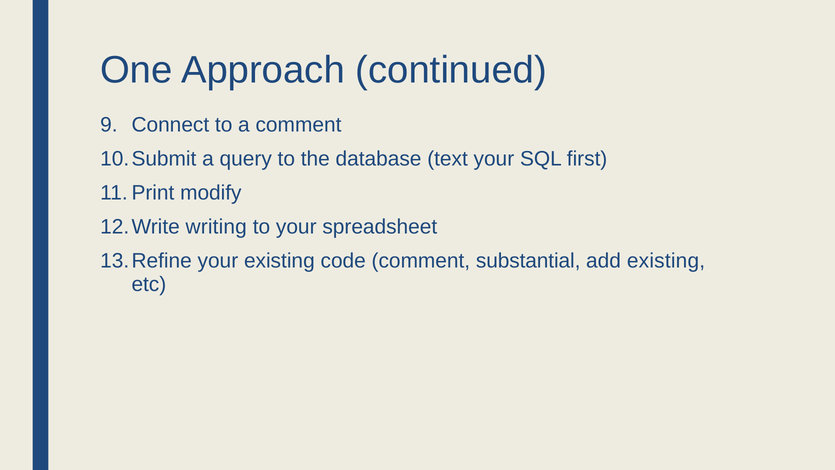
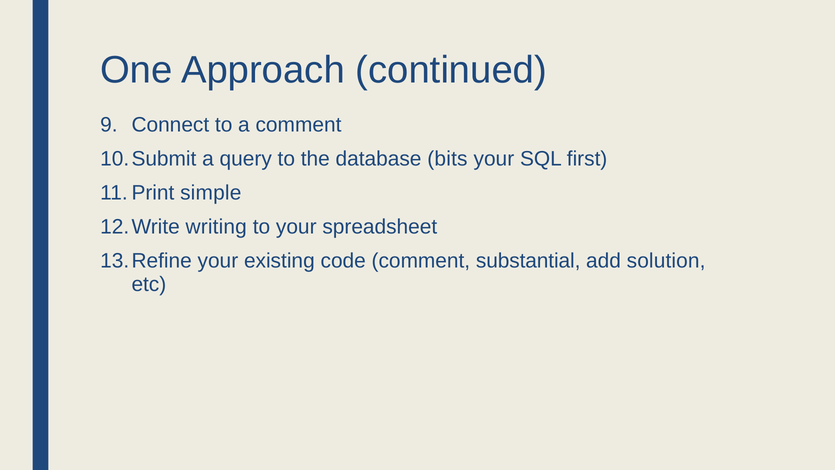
text: text -> bits
modify: modify -> simple
add existing: existing -> solution
